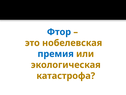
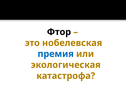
Фтор colour: blue -> black
